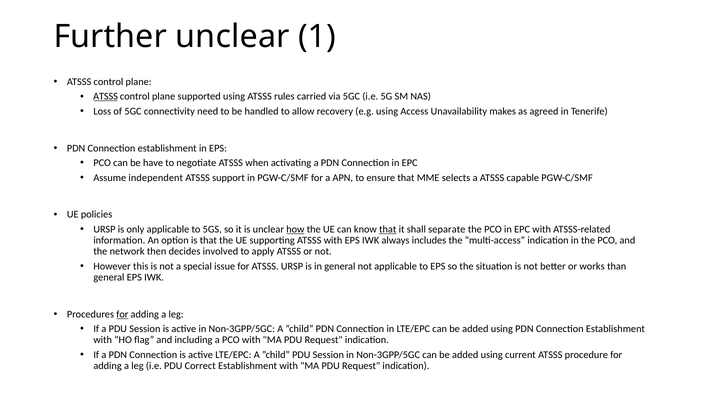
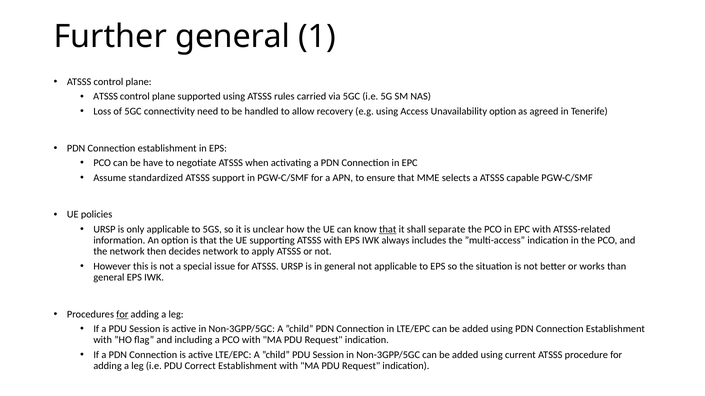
Further unclear: unclear -> general
ATSSS at (106, 97) underline: present -> none
Unavailability makes: makes -> option
independent: independent -> standardized
how underline: present -> none
decides involved: involved -> network
